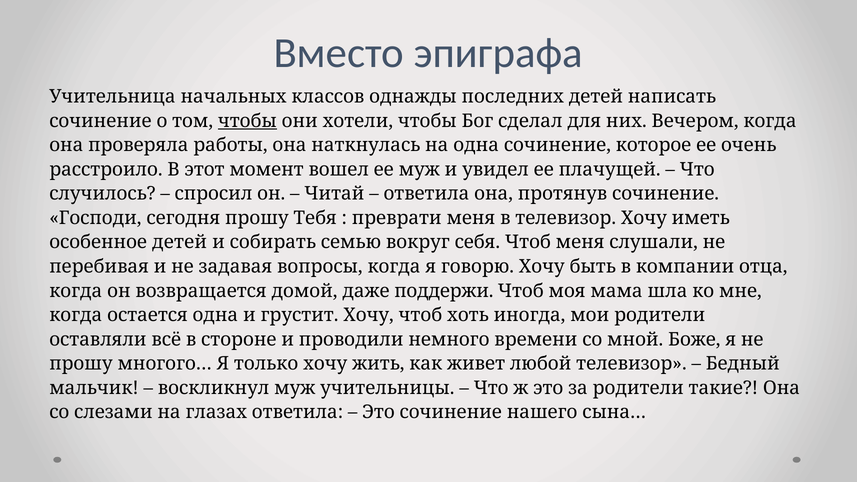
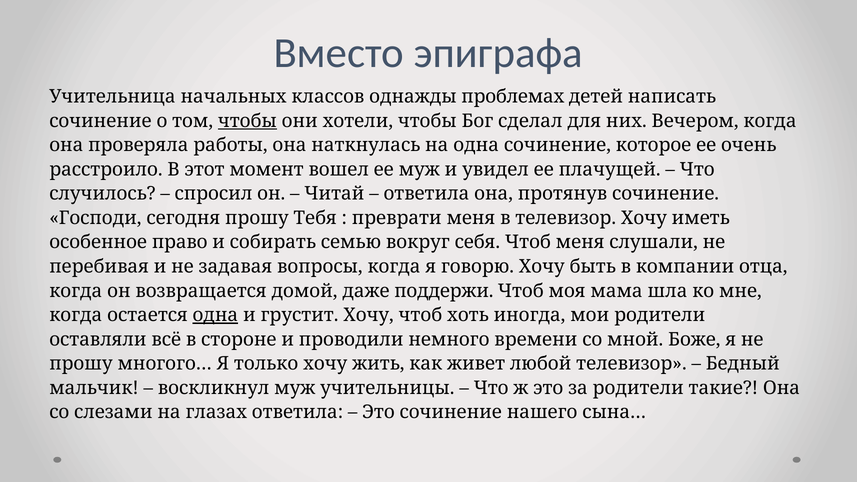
последних: последних -> проблемах
особенное детей: детей -> право
одна at (215, 315) underline: none -> present
